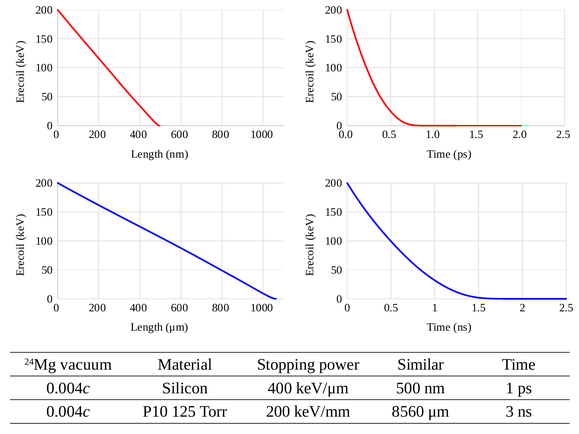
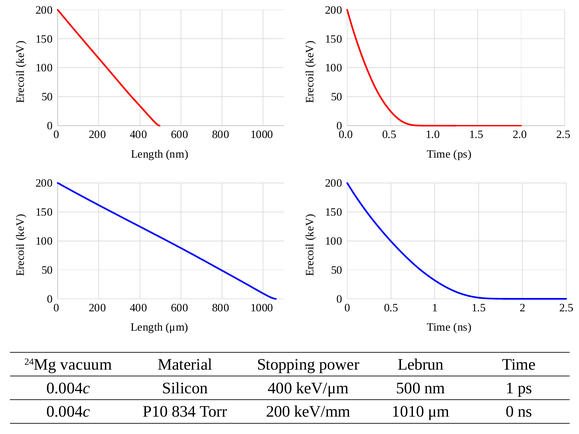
Similar: Similar -> Lebrun
125: 125 -> 834
8560: 8560 -> 1010
μm 3: 3 -> 0
